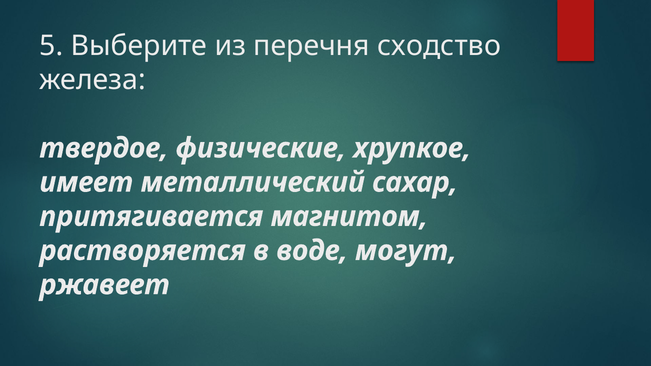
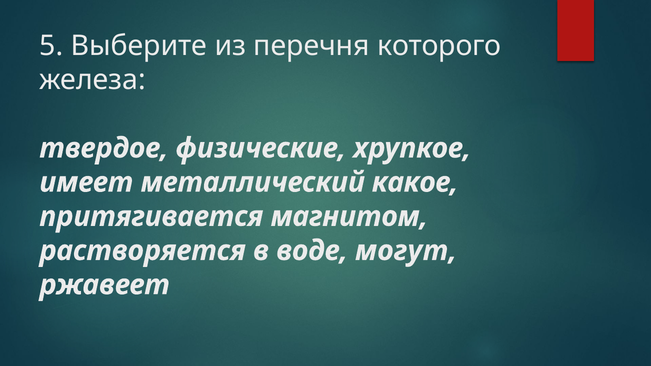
сходство: сходство -> которого
сахар: сахар -> какое
